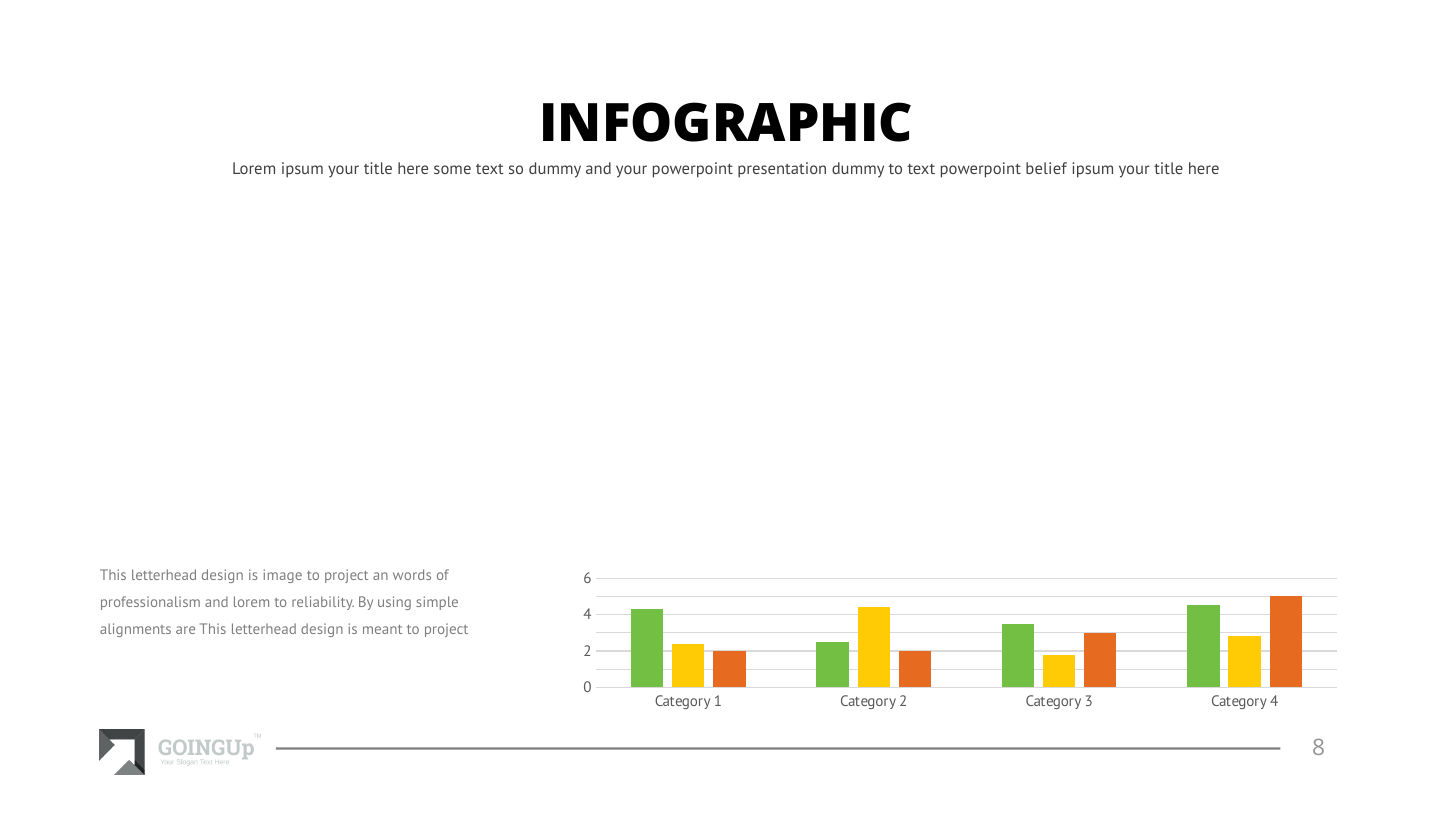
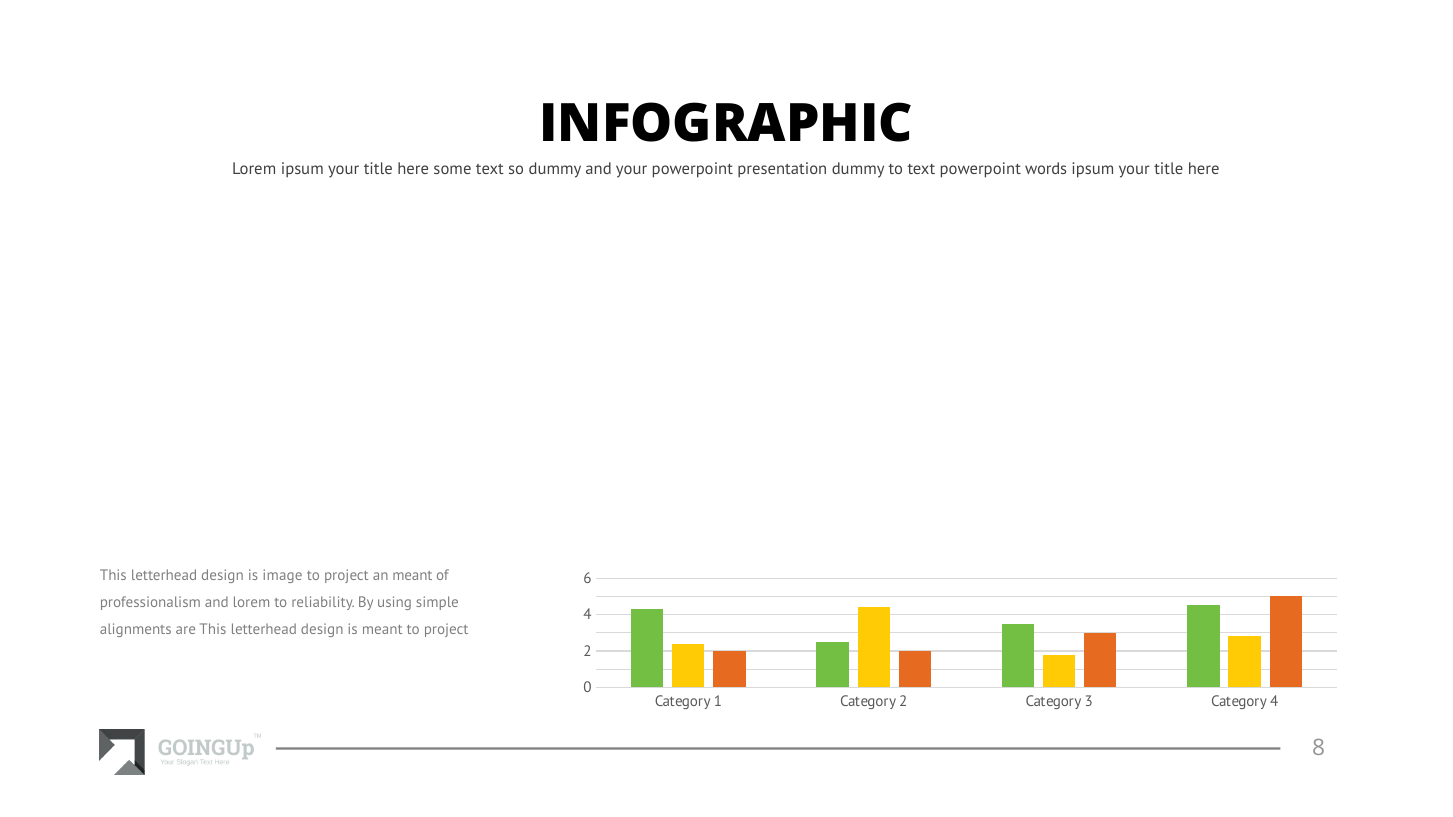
belief: belief -> words
an words: words -> meant
